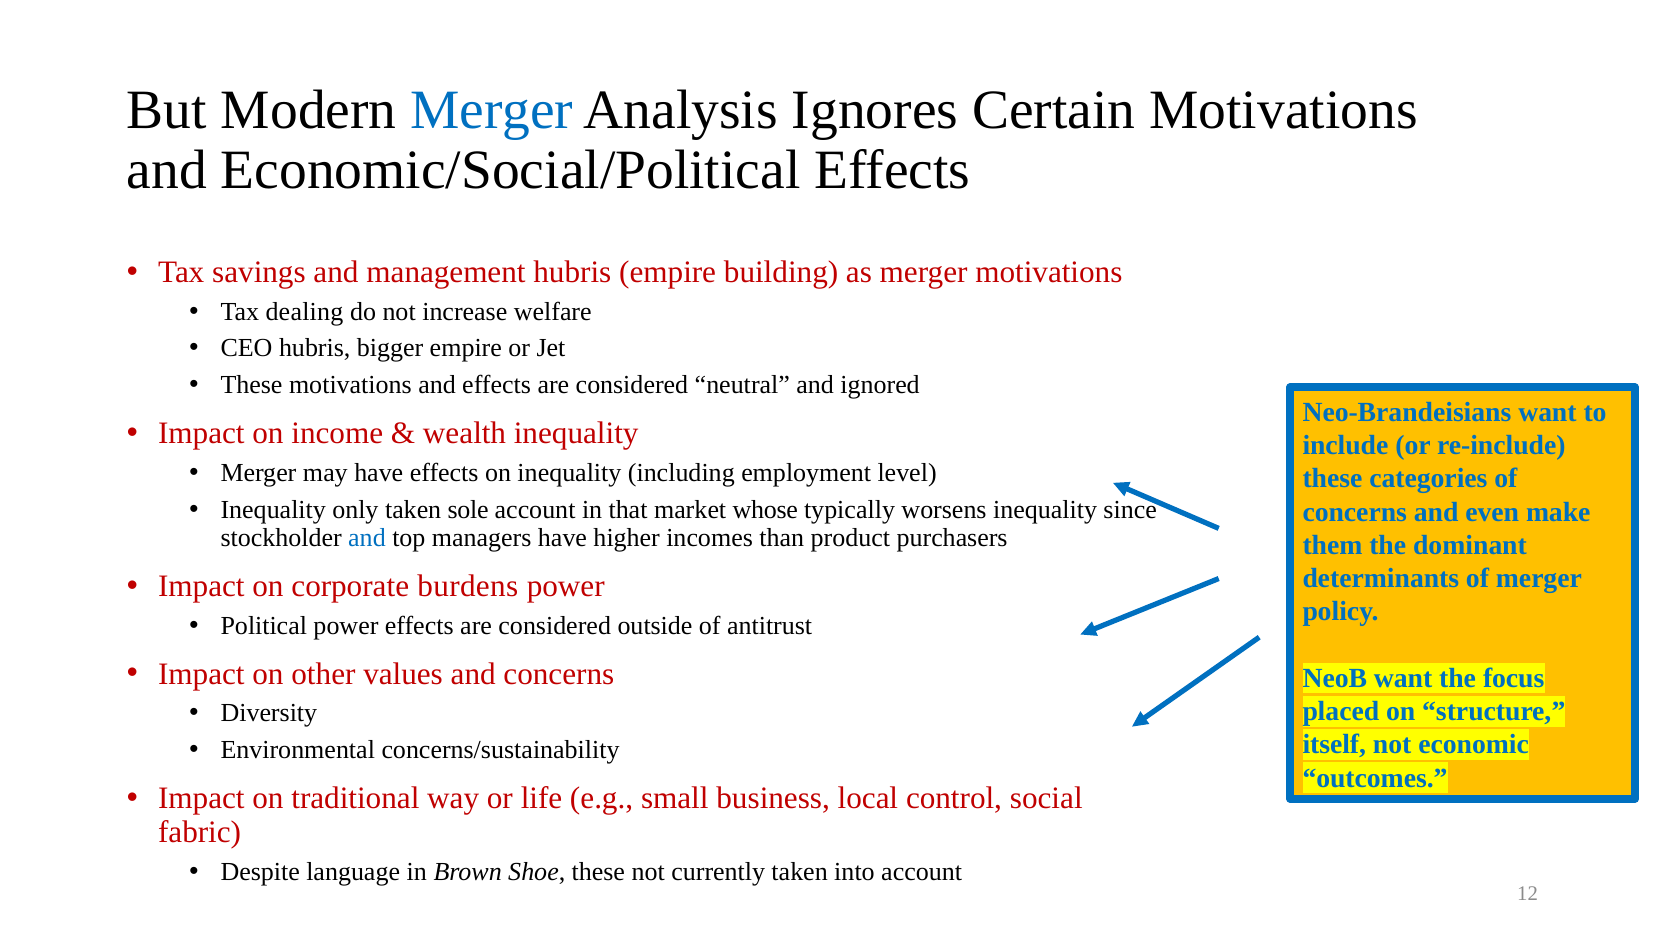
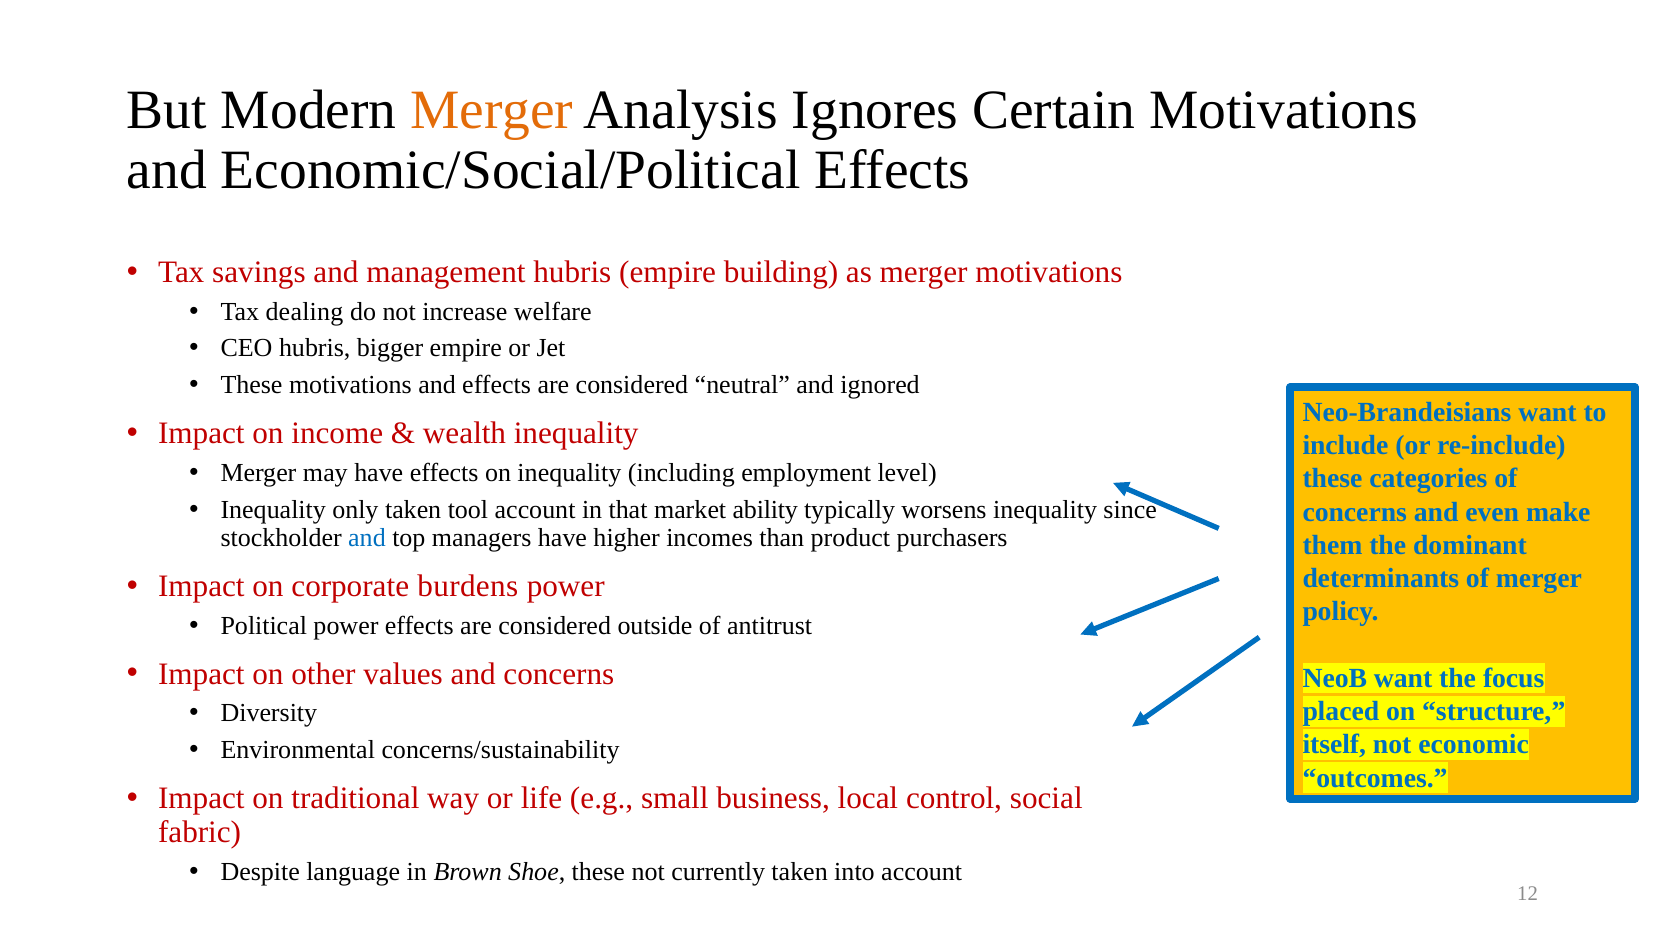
Merger at (492, 110) colour: blue -> orange
sole: sole -> tool
whose: whose -> ability
